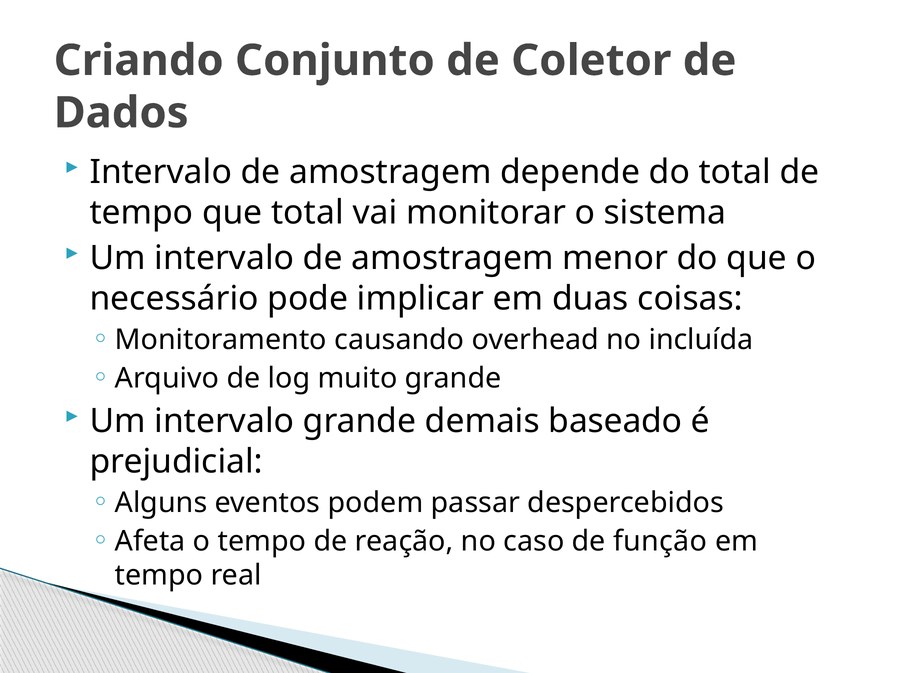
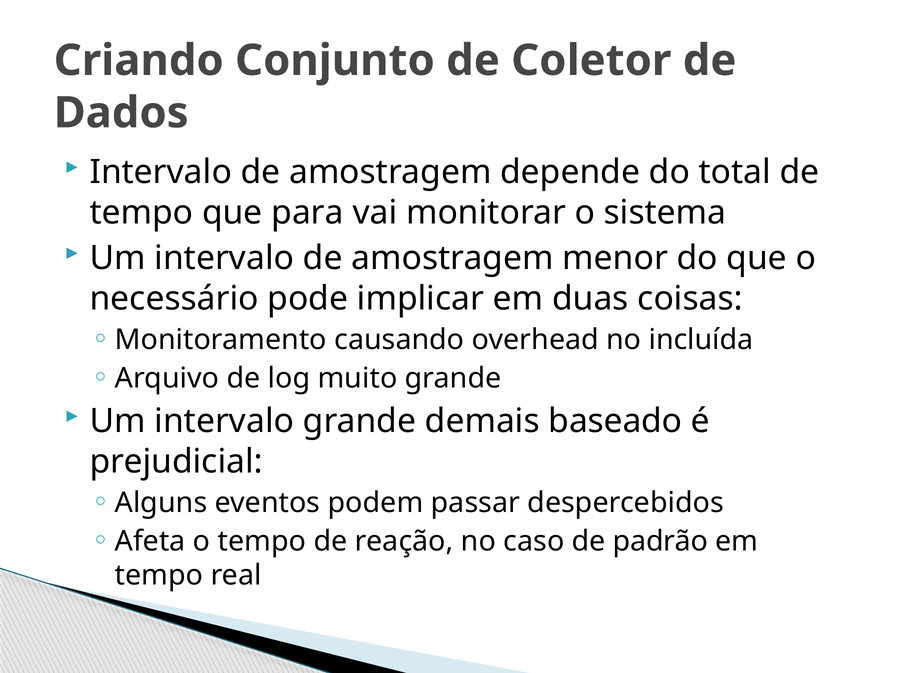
que total: total -> para
função: função -> padrão
